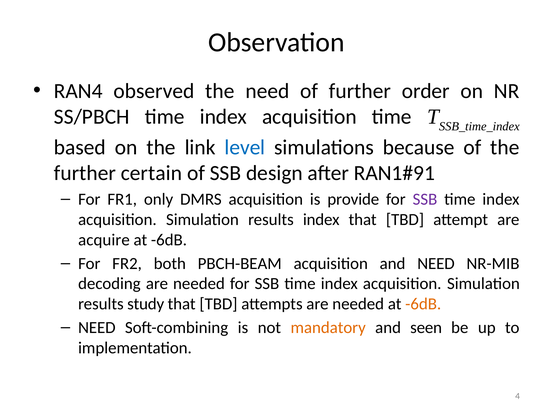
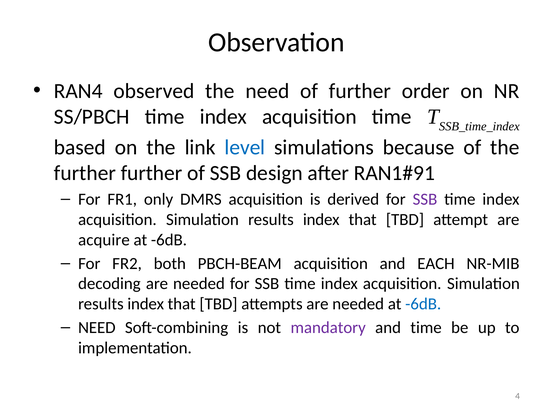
further certain: certain -> further
provide: provide -> derived
and NEED: NEED -> EACH
study at (146, 304): study -> index
-6dB at (423, 304) colour: orange -> blue
mandatory colour: orange -> purple
and seen: seen -> time
